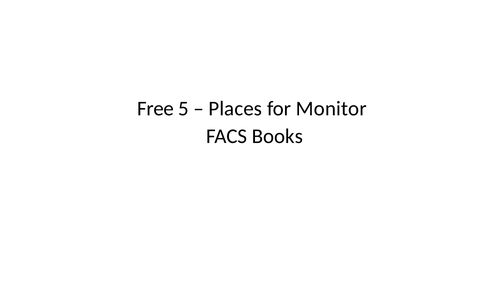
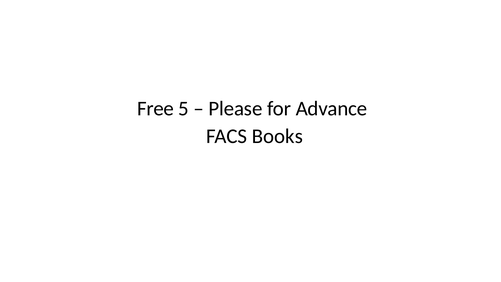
Places: Places -> Please
Monitor: Monitor -> Advance
